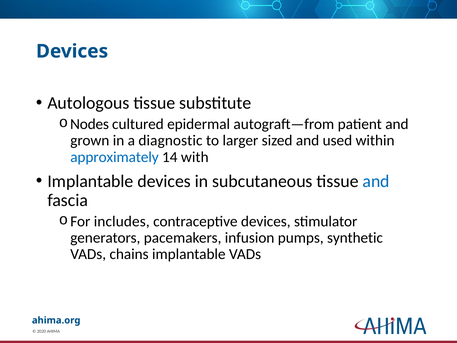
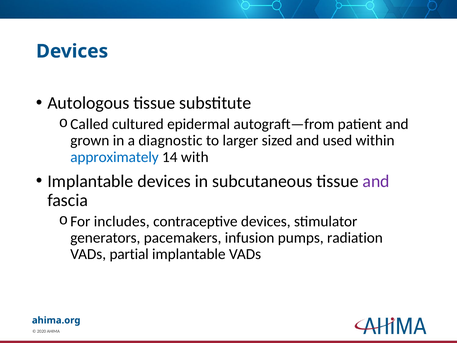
Nodes: Nodes -> Called
and at (376, 181) colour: blue -> purple
synthetic: synthetic -> radiation
chains: chains -> partial
